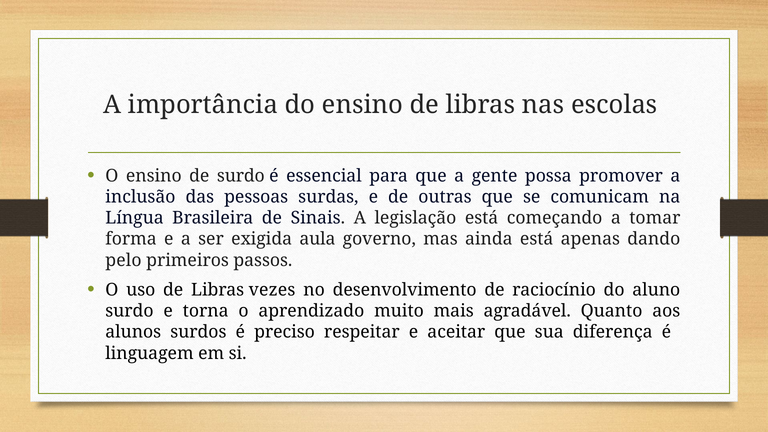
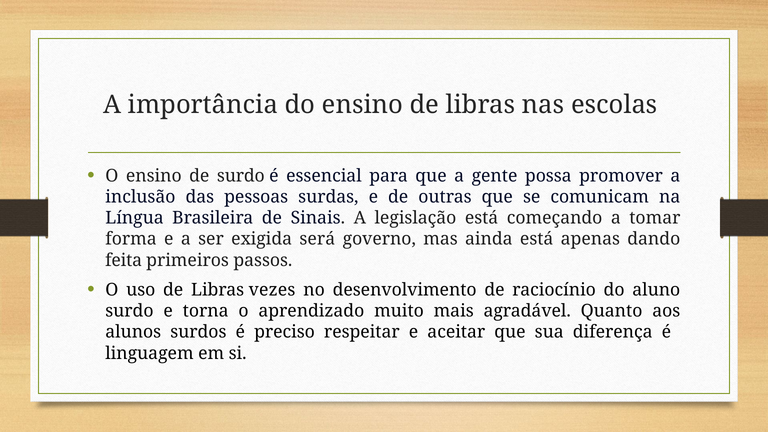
aula: aula -> será
pelo: pelo -> feita
